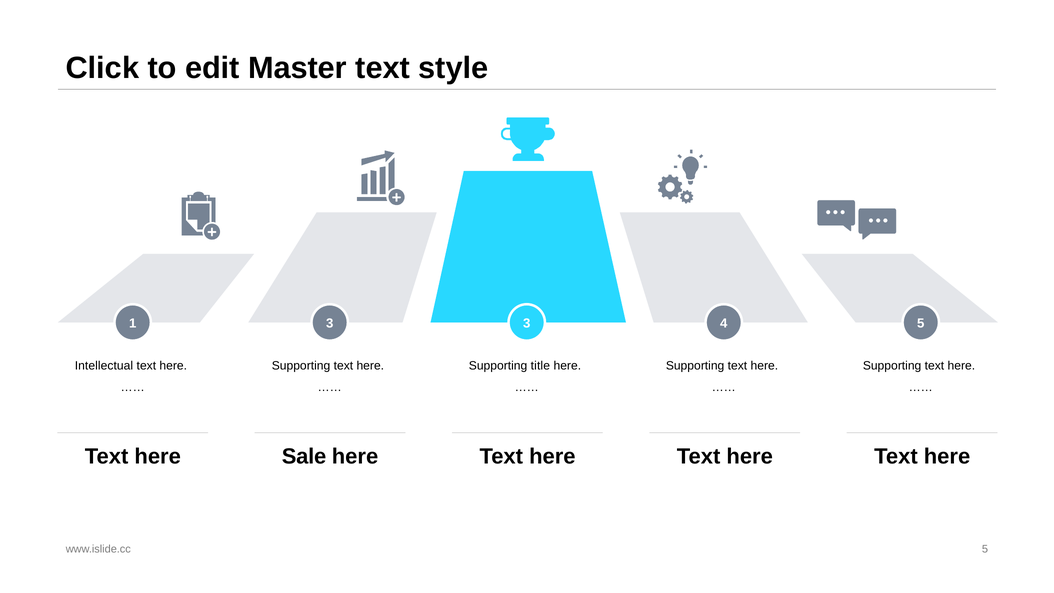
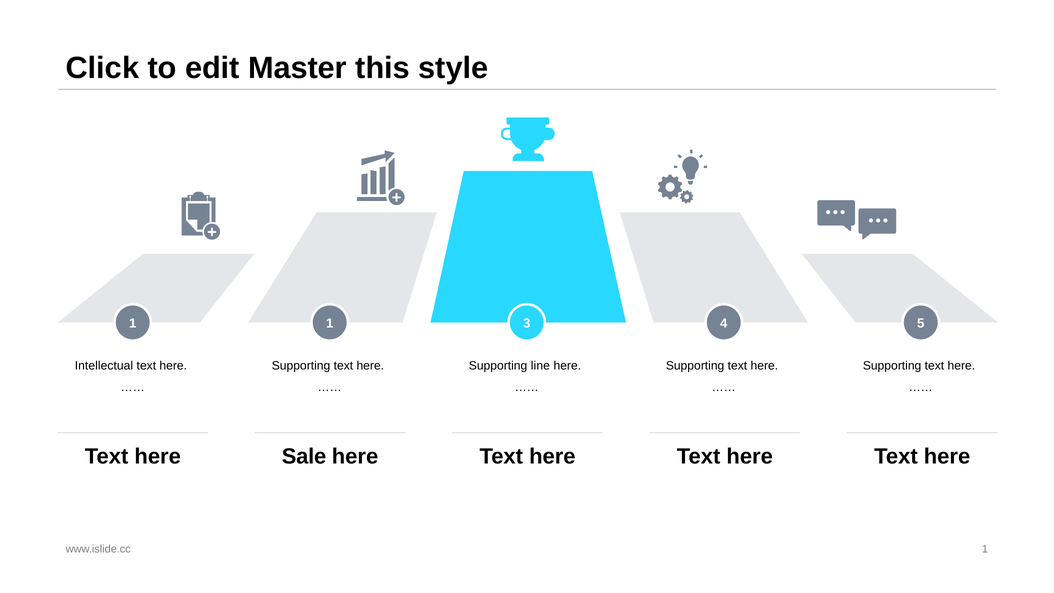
Master text: text -> this
1 3: 3 -> 1
title: title -> line
www.islide.cc 5: 5 -> 1
